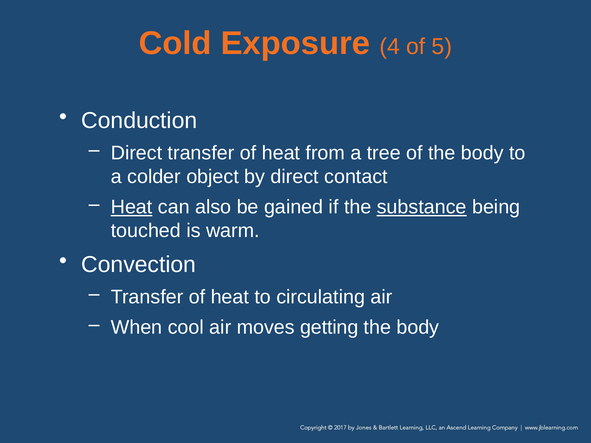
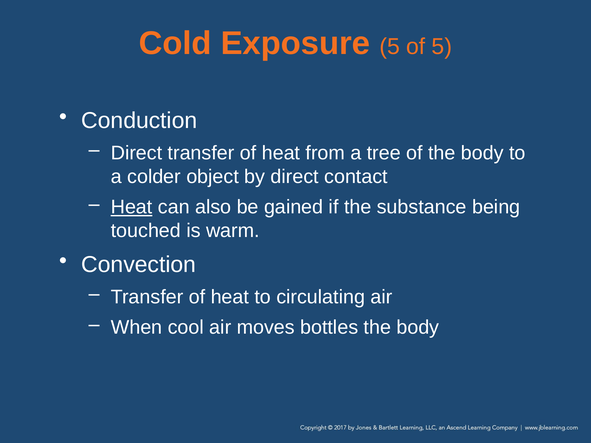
Exposure 4: 4 -> 5
substance underline: present -> none
getting: getting -> bottles
